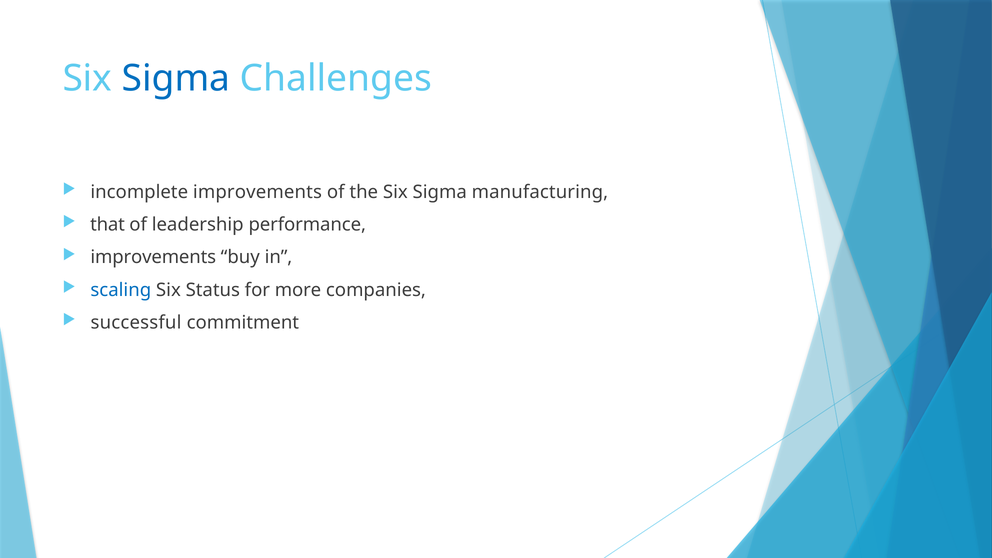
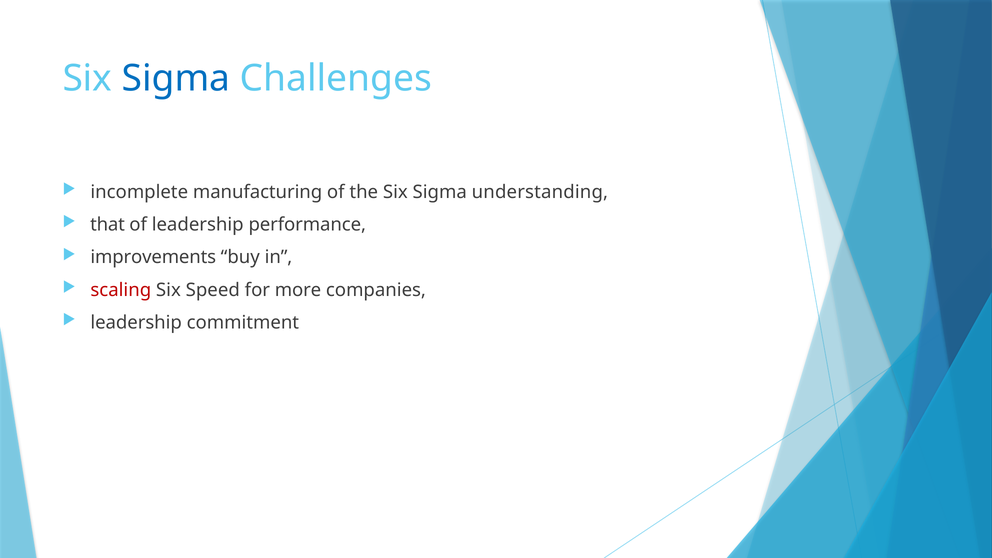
incomplete improvements: improvements -> manufacturing
manufacturing: manufacturing -> understanding
scaling colour: blue -> red
Status: Status -> Speed
successful at (136, 323): successful -> leadership
